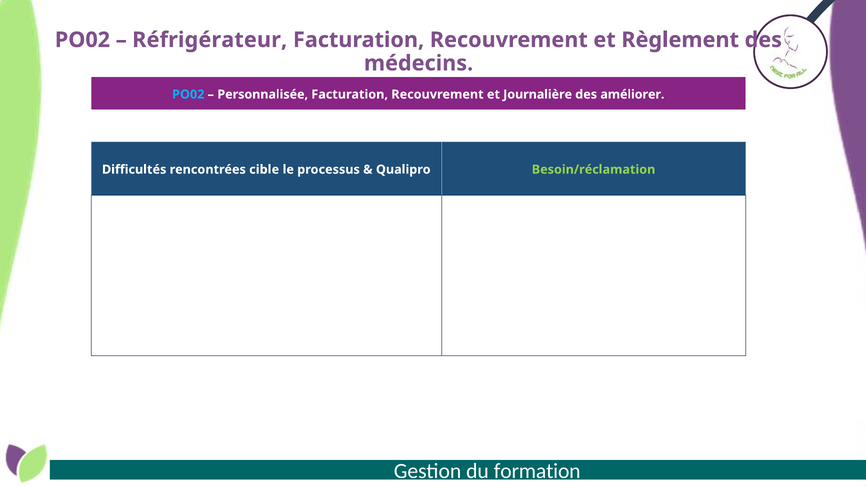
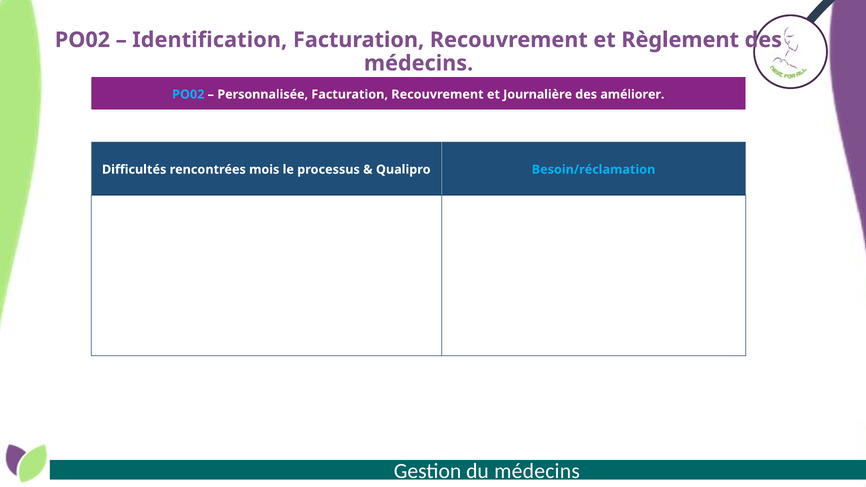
Réfrigérateur: Réfrigérateur -> Identification
cible: cible -> mois
Besoin/réclamation colour: light green -> light blue
du formation: formation -> médecins
